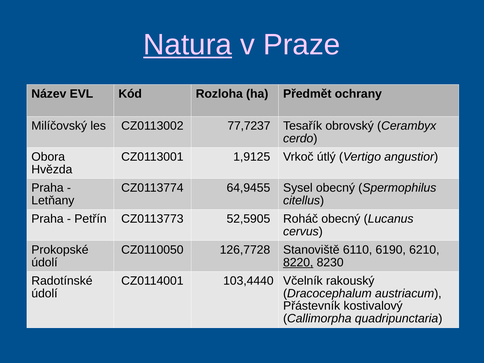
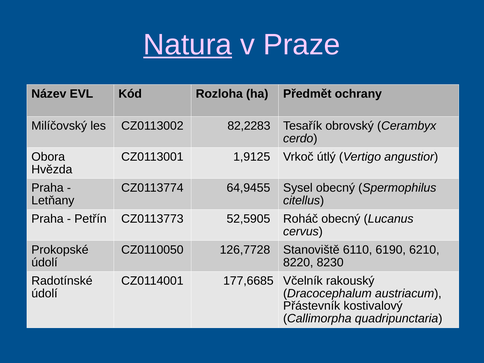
77,7237: 77,7237 -> 82,2283
8220 underline: present -> none
103,4440: 103,4440 -> 177,6685
